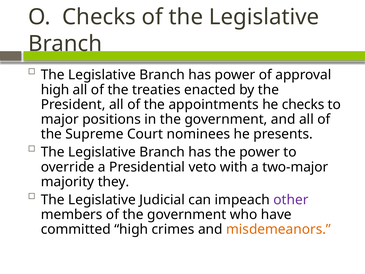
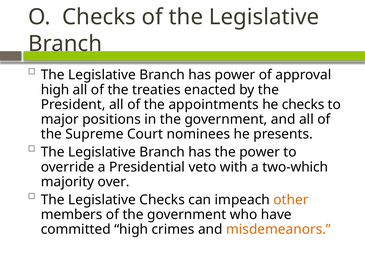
two-major: two-major -> two-which
they: they -> over
Legislative Judicial: Judicial -> Checks
other colour: purple -> orange
